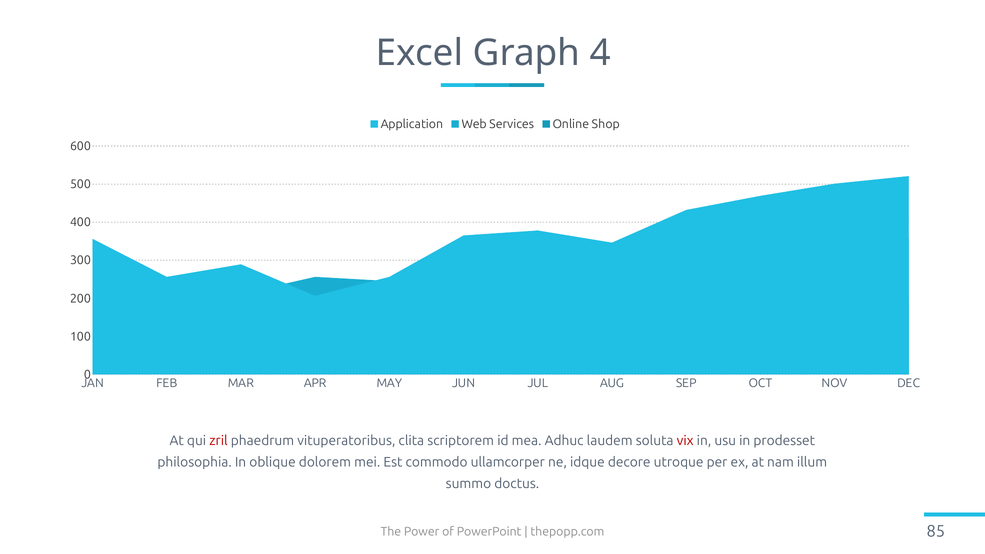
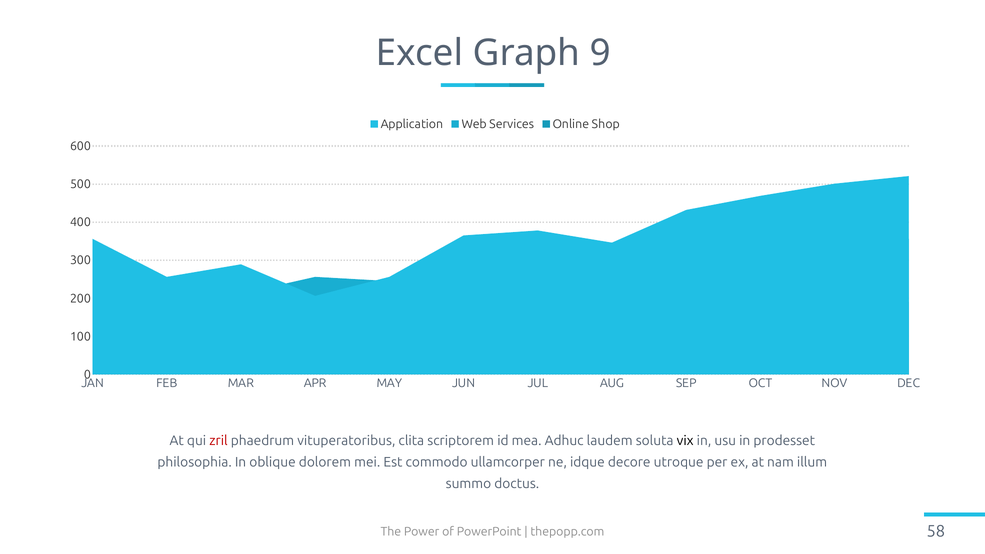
4: 4 -> 9
vix colour: red -> black
85: 85 -> 58
